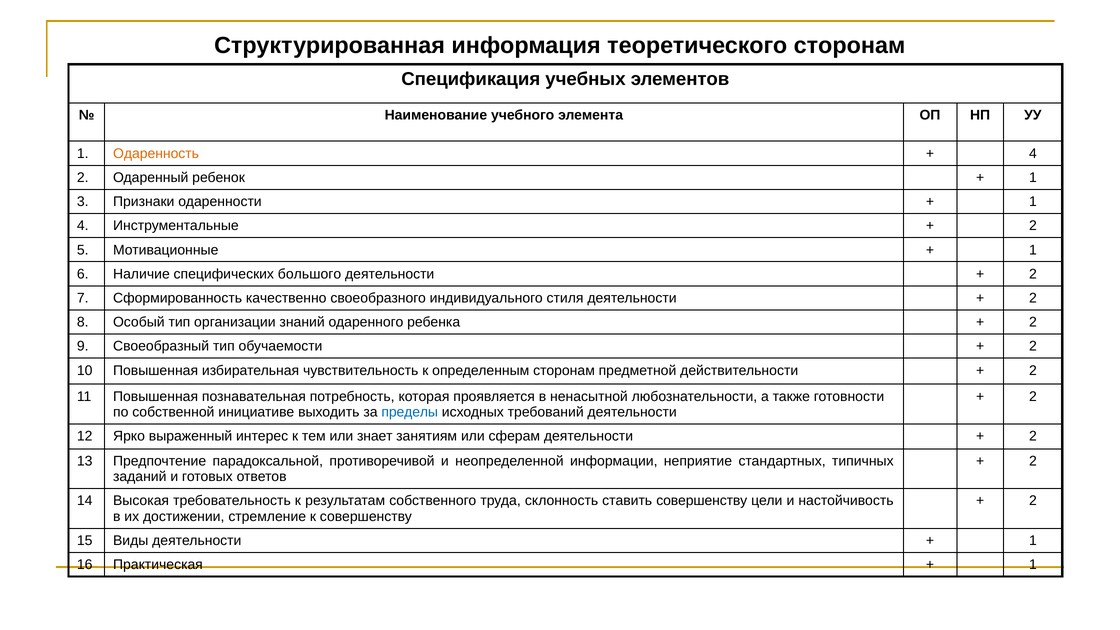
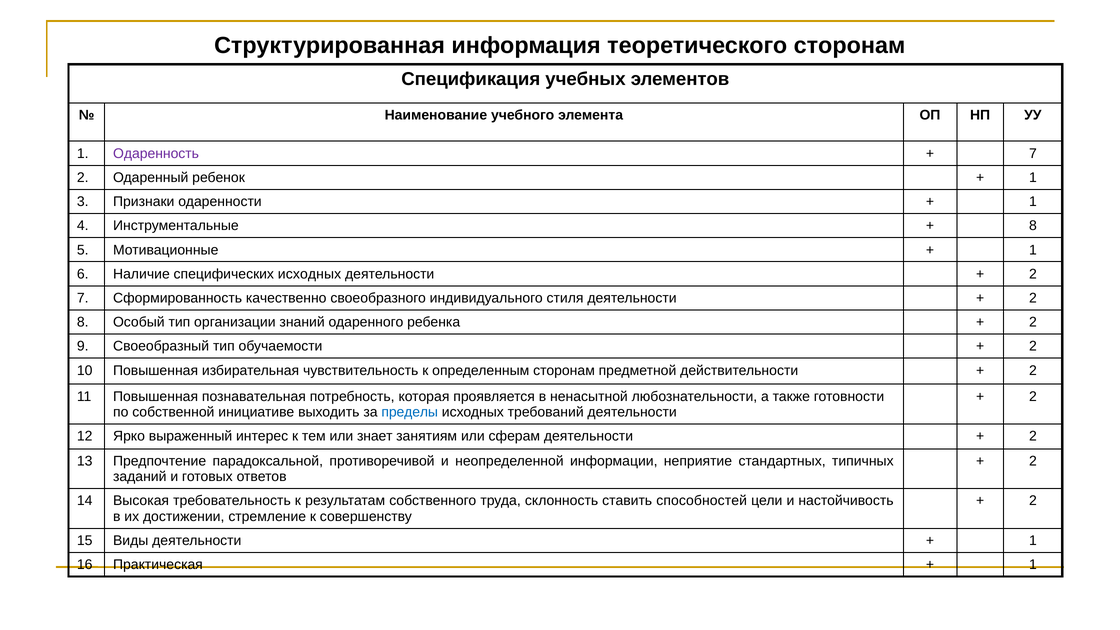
Одаренность colour: orange -> purple
4 at (1033, 153): 4 -> 7
2 at (1033, 226): 2 -> 8
специфических большого: большого -> исходных
ставить совершенству: совершенству -> способностей
